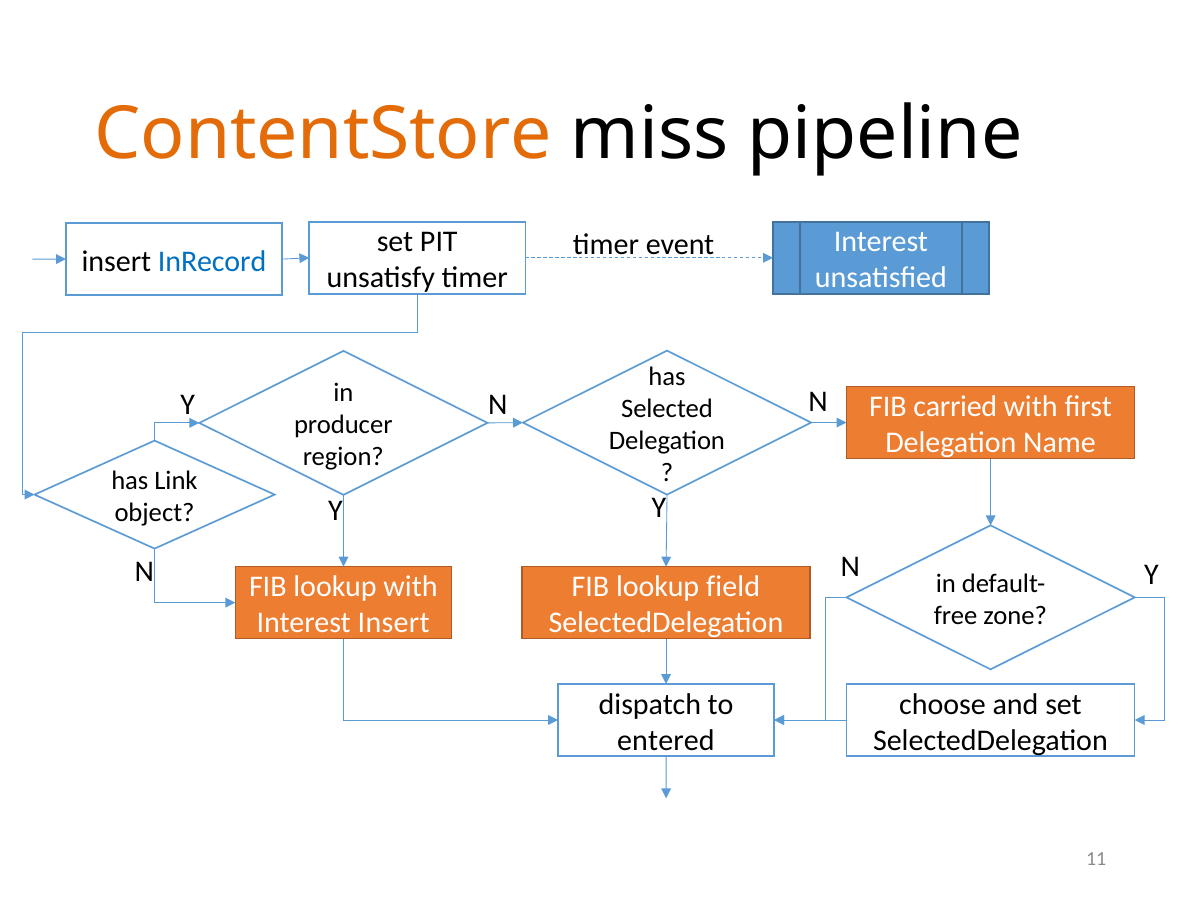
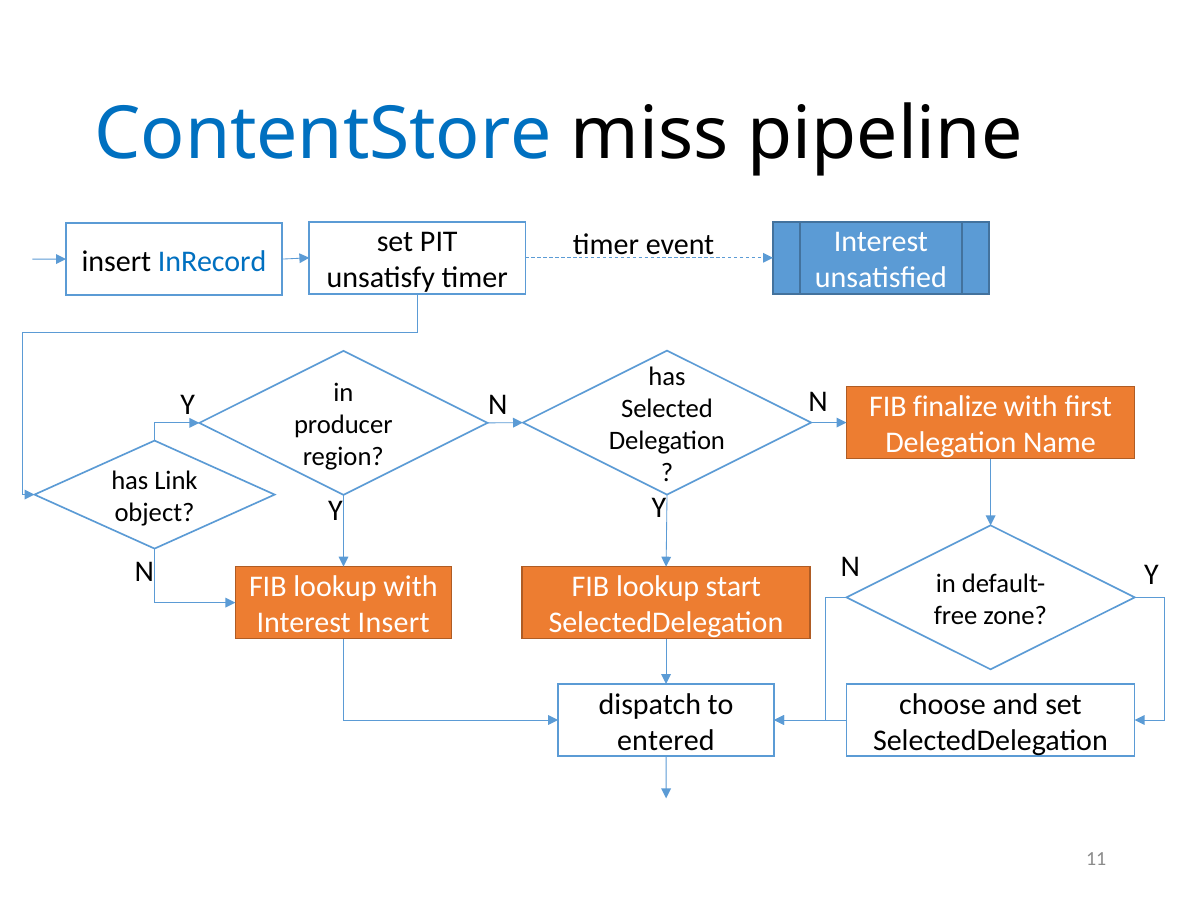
ContentStore colour: orange -> blue
carried: carried -> finalize
field: field -> start
